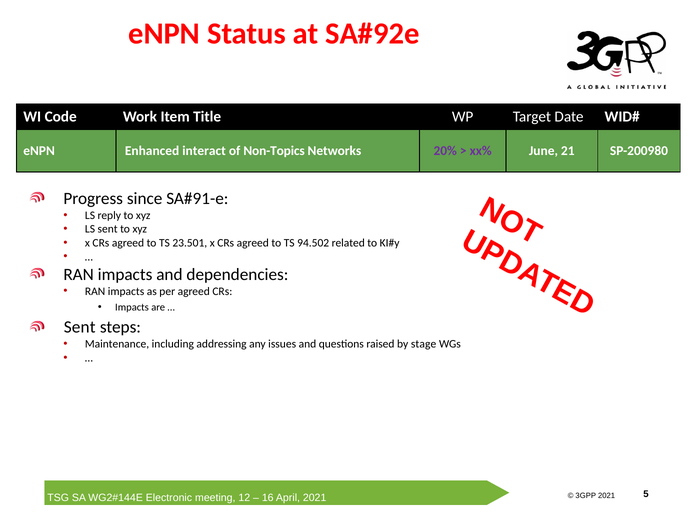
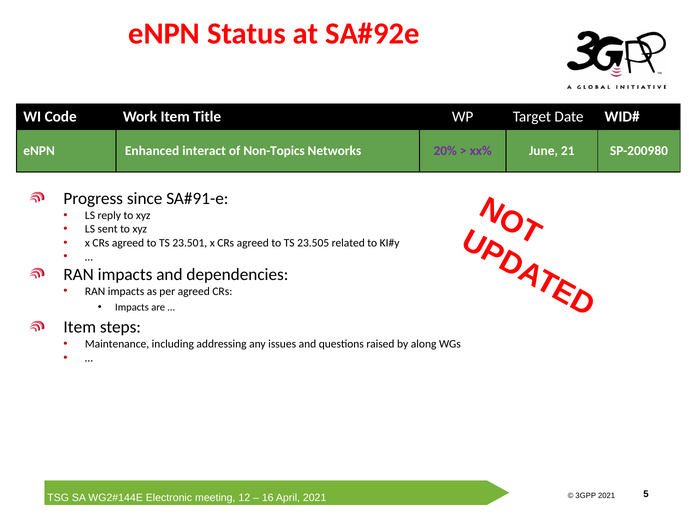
94.502: 94.502 -> 23.505
Sent at (80, 327): Sent -> Item
stage: stage -> along
